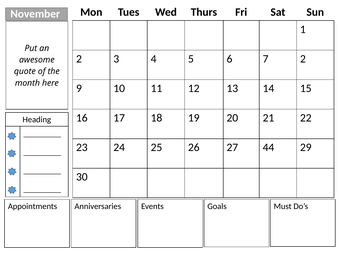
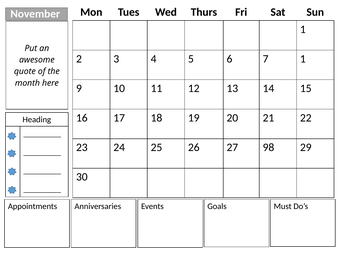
7 2: 2 -> 1
44: 44 -> 98
